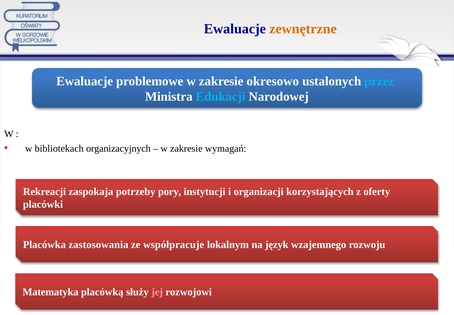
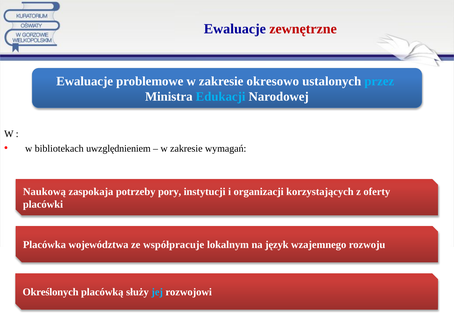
zewnętrzne colour: orange -> red
organizacyjnych: organizacyjnych -> uwzględnieniem
Rekreacji: Rekreacji -> Naukową
zastosowania: zastosowania -> województwa
Matematyka: Matematyka -> Określonych
jej colour: pink -> light blue
